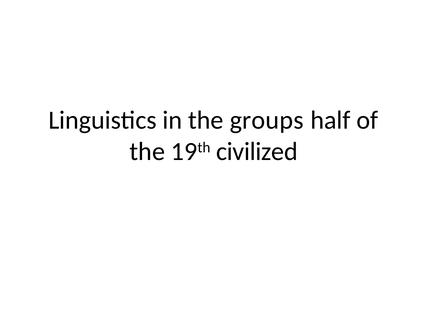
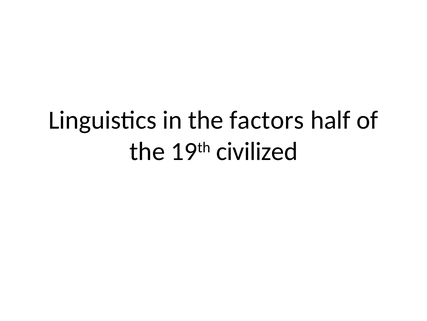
groups: groups -> factors
